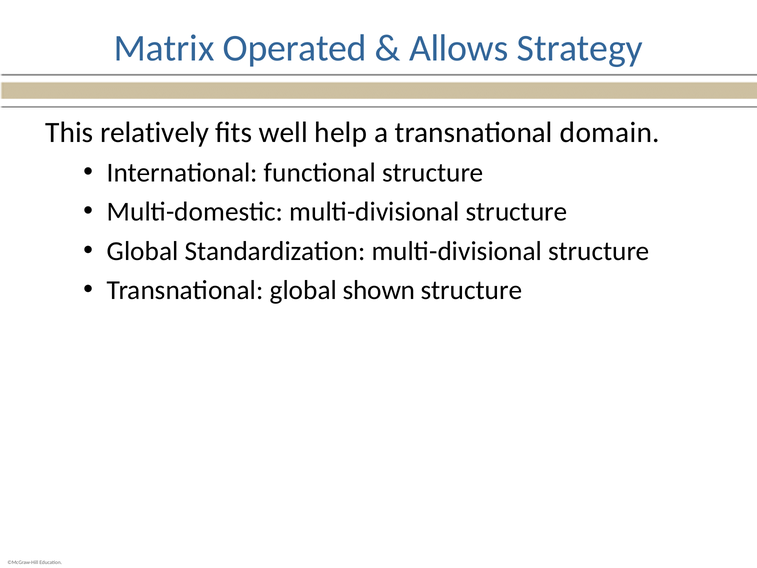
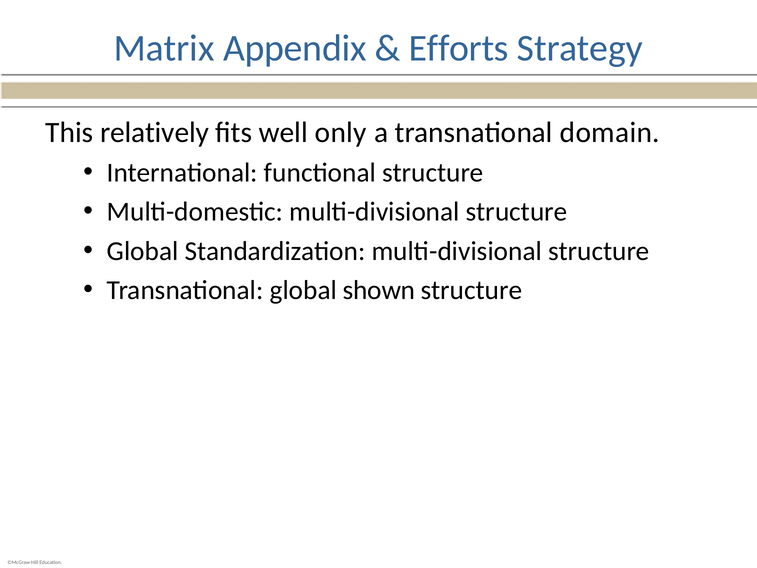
Operated: Operated -> Appendix
Allows: Allows -> Efforts
help: help -> only
